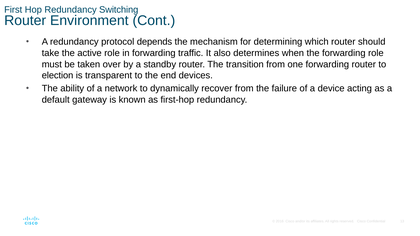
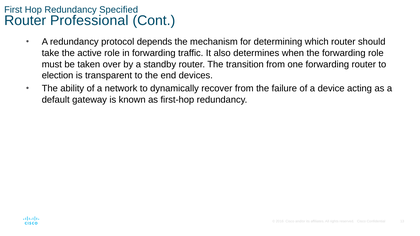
Switching: Switching -> Specified
Environment: Environment -> Professional
